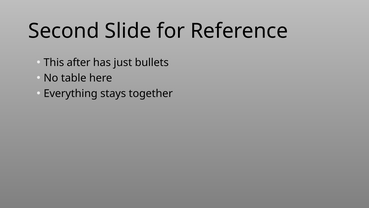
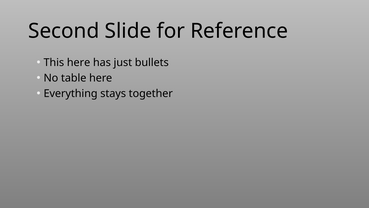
This after: after -> here
